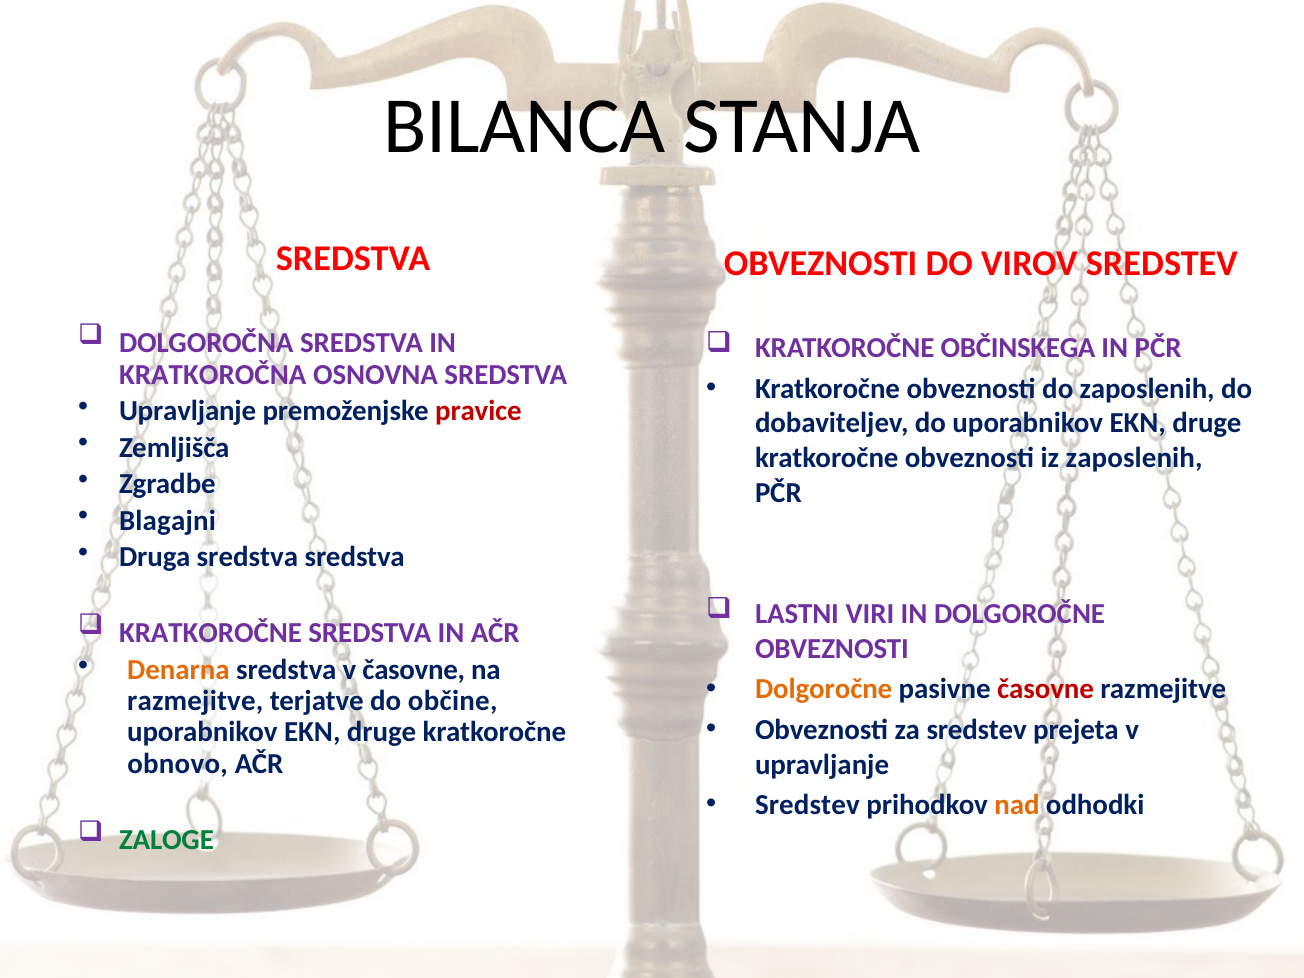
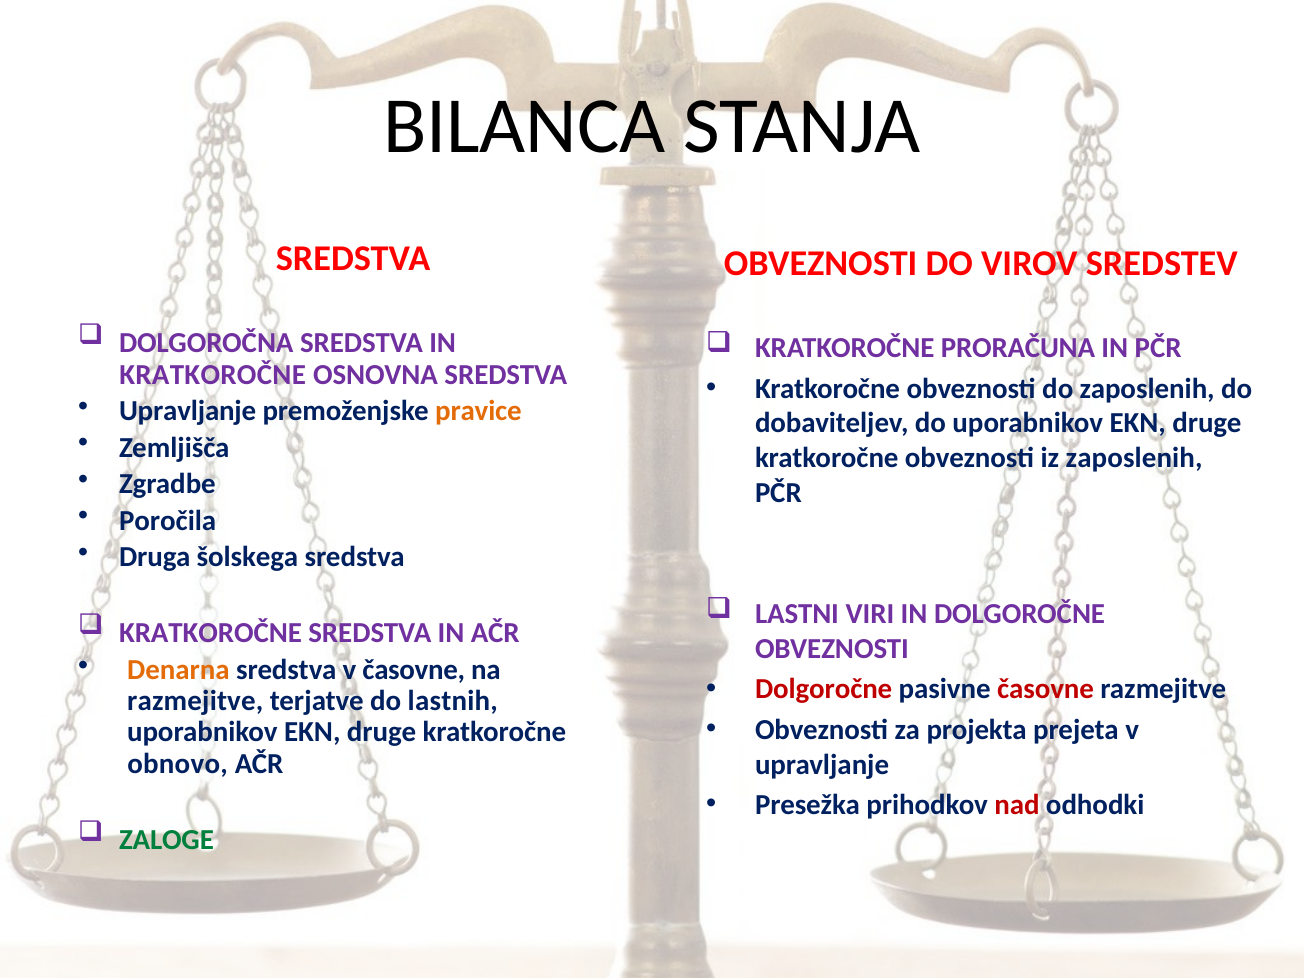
OBČINSKEGA: OBČINSKEGA -> PRORAČUNA
KRATKOROČNA at (213, 375): KRATKOROČNA -> KRATKOROČNE
pravice colour: red -> orange
Blagajni: Blagajni -> Poročila
Druga sredstva: sredstva -> šolskega
Dolgoročne at (824, 689) colour: orange -> red
občine: občine -> lastnih
za sredstev: sredstev -> projekta
Sredstev at (807, 805): Sredstev -> Presežka
nad colour: orange -> red
